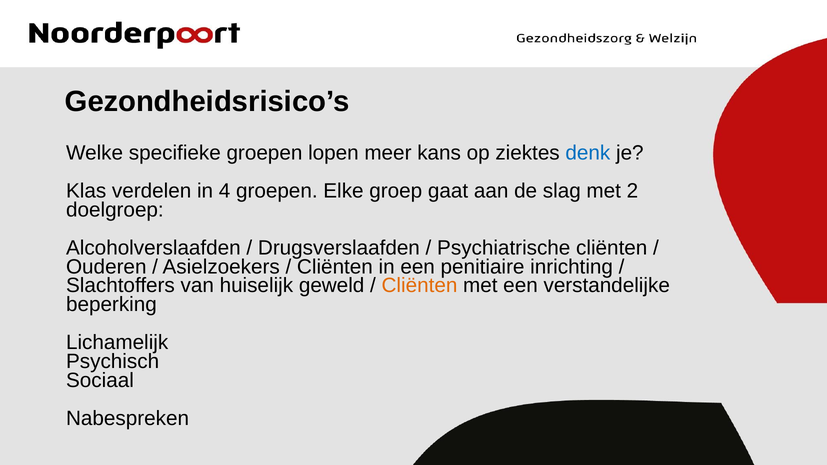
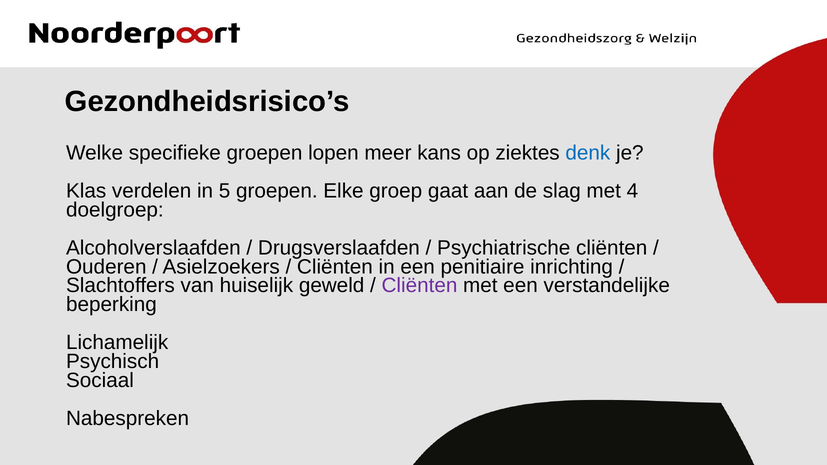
4: 4 -> 5
2: 2 -> 4
Cliënten at (419, 286) colour: orange -> purple
